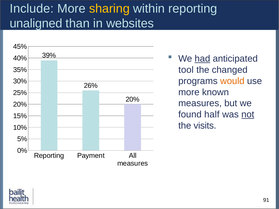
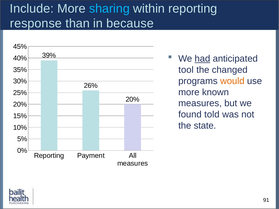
sharing colour: yellow -> light blue
unaligned: unaligned -> response
websites: websites -> because
half: half -> told
not underline: present -> none
visits: visits -> state
